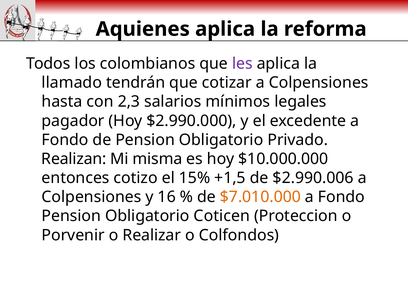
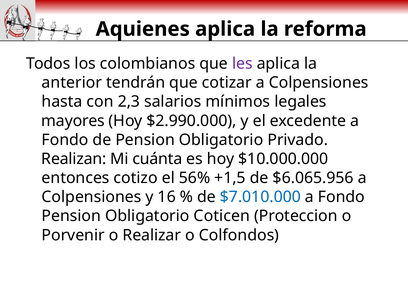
llamado: llamado -> anterior
pagador: pagador -> mayores
misma: misma -> cuánta
15%: 15% -> 56%
$2.990.006: $2.990.006 -> $6.065.956
$7.010.000 colour: orange -> blue
